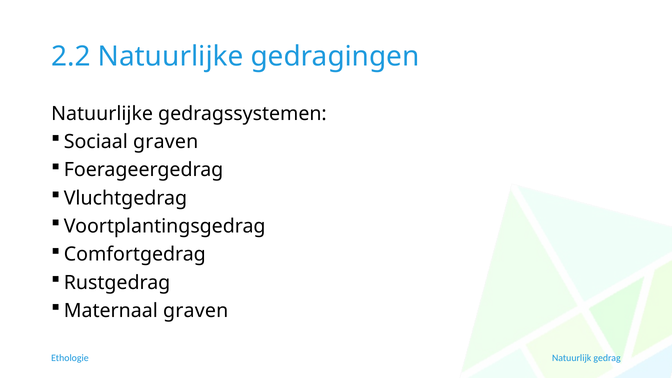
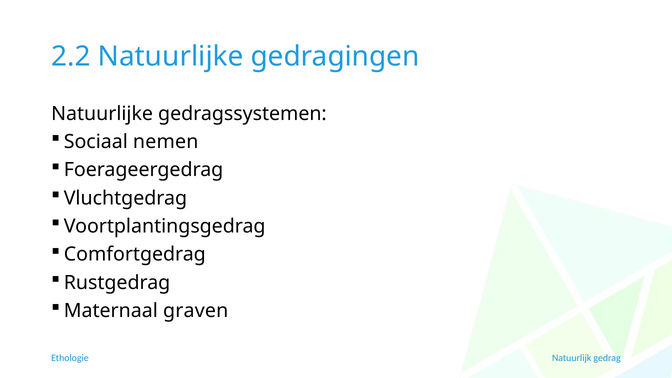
Sociaal graven: graven -> nemen
